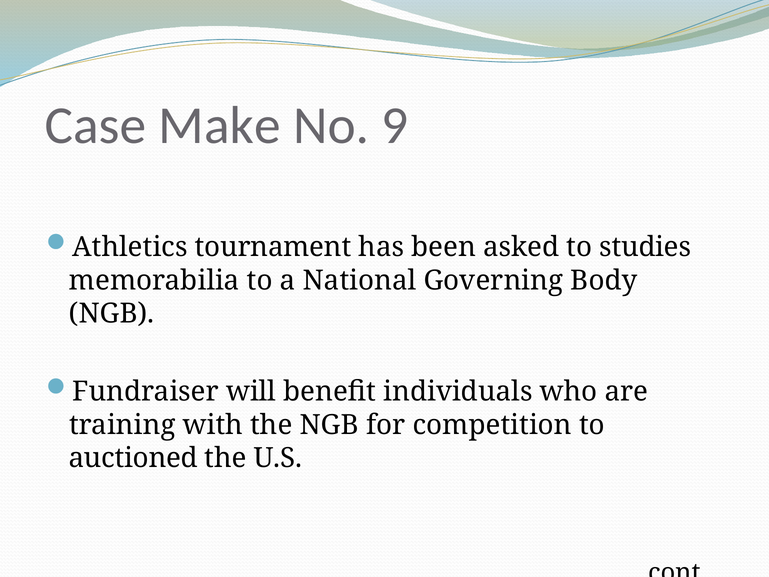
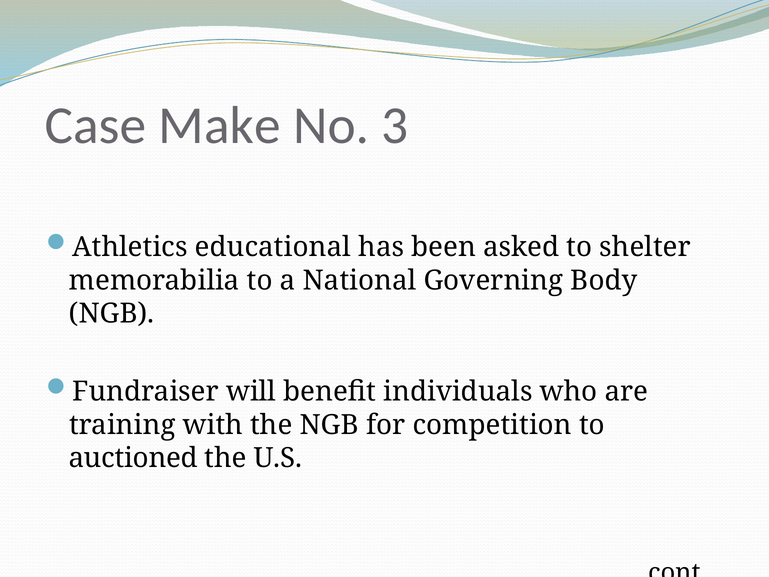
9: 9 -> 3
tournament: tournament -> educational
studies: studies -> shelter
